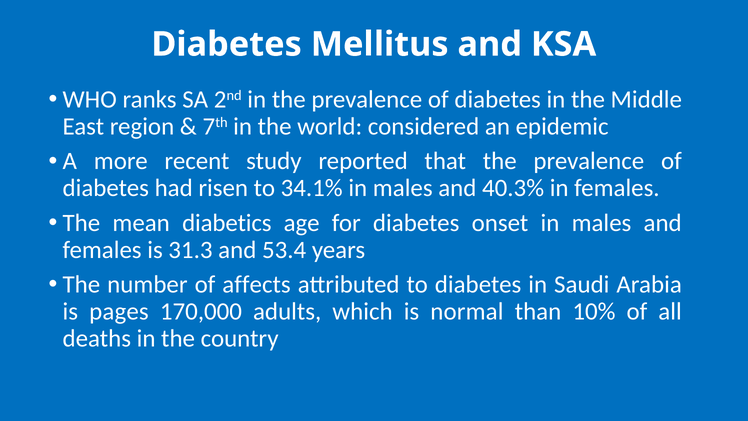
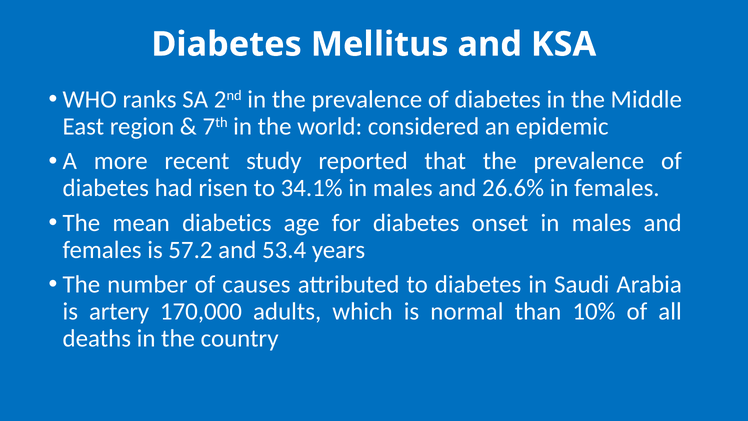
40.3%: 40.3% -> 26.6%
31.3: 31.3 -> 57.2
affects: affects -> causes
pages: pages -> artery
